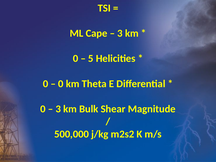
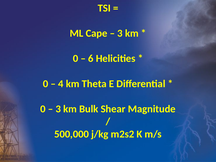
5: 5 -> 6
0 at (61, 84): 0 -> 4
